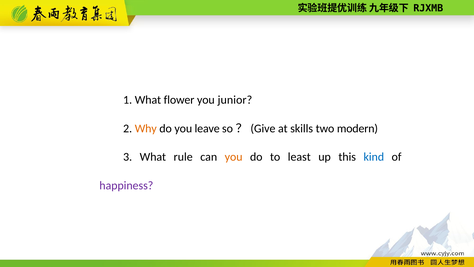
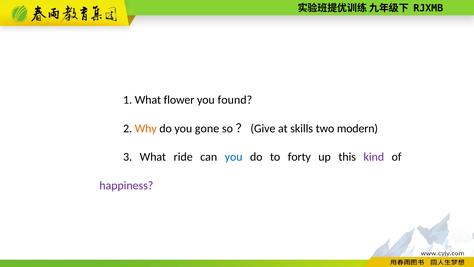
junior: junior -> found
leave: leave -> gone
rule: rule -> ride
you at (234, 157) colour: orange -> blue
least: least -> forty
kind colour: blue -> purple
